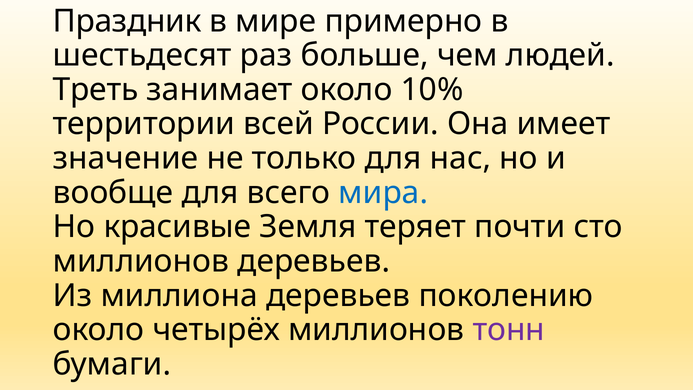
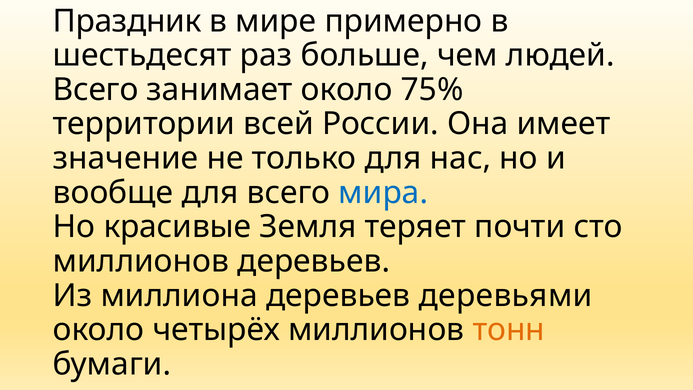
Треть at (96, 90): Треть -> Всего
10%: 10% -> 75%
поколению: поколению -> деревьями
тонн colour: purple -> orange
